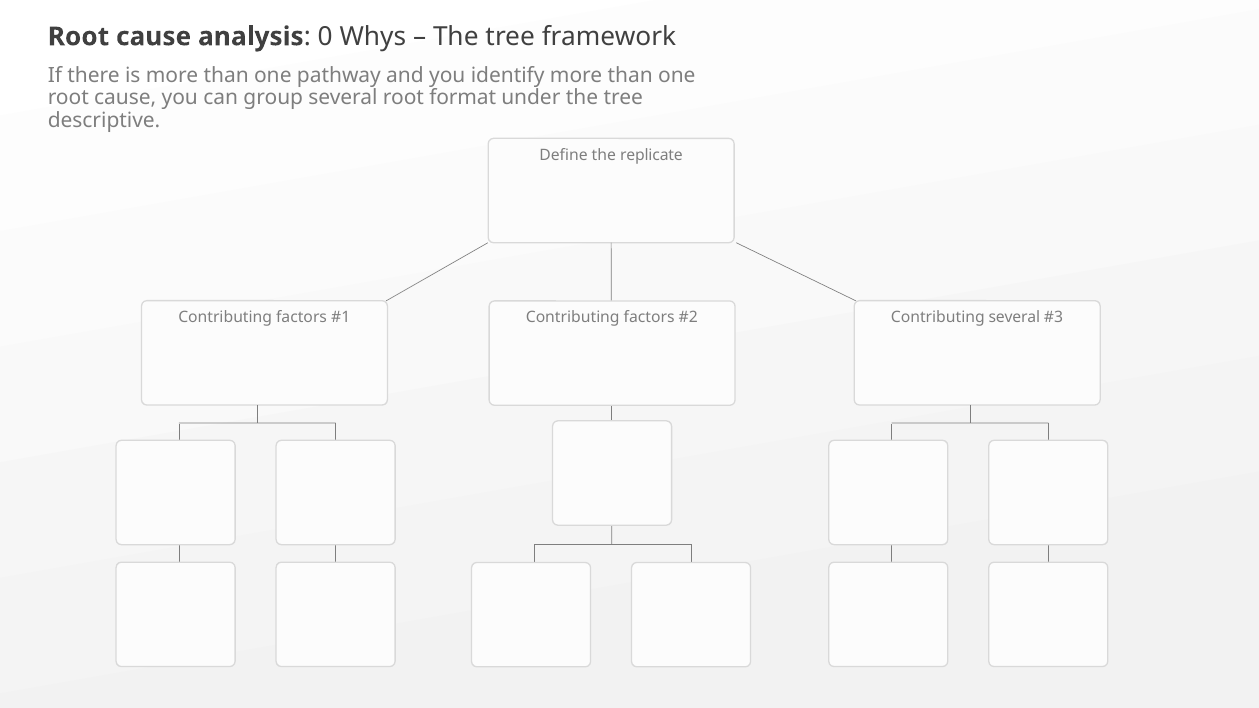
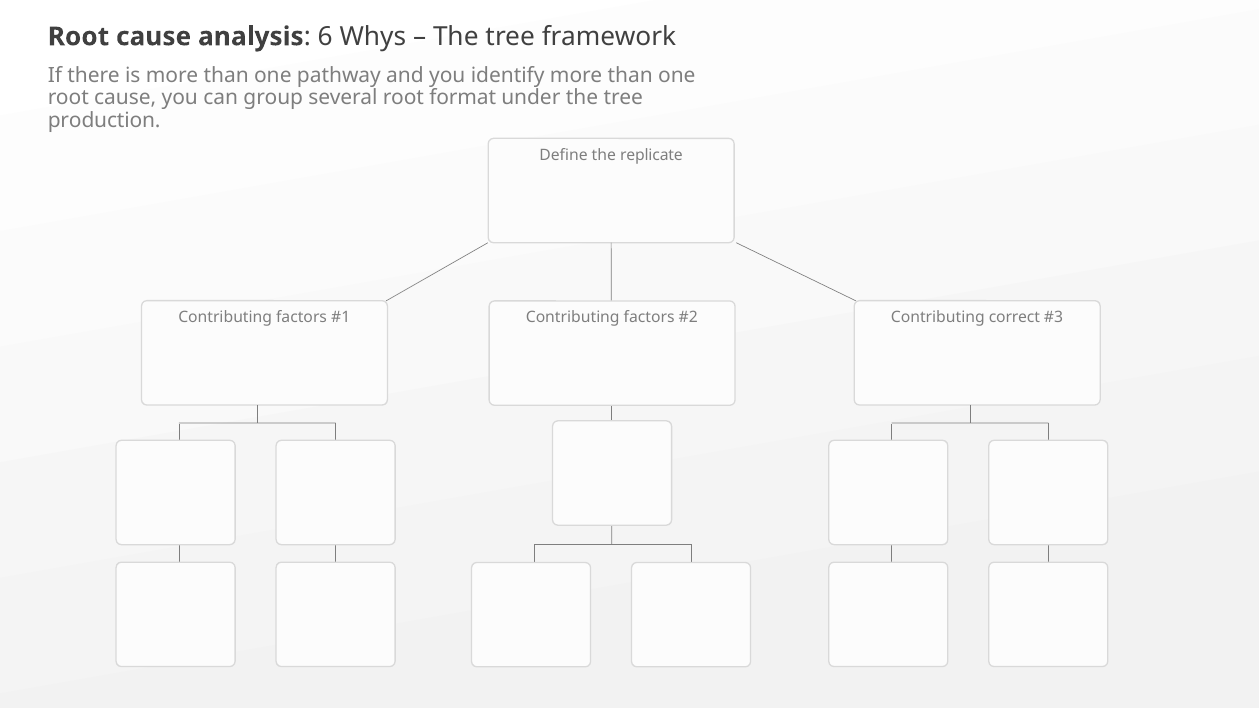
0: 0 -> 6
descriptive: descriptive -> production
Contributing several: several -> correct
